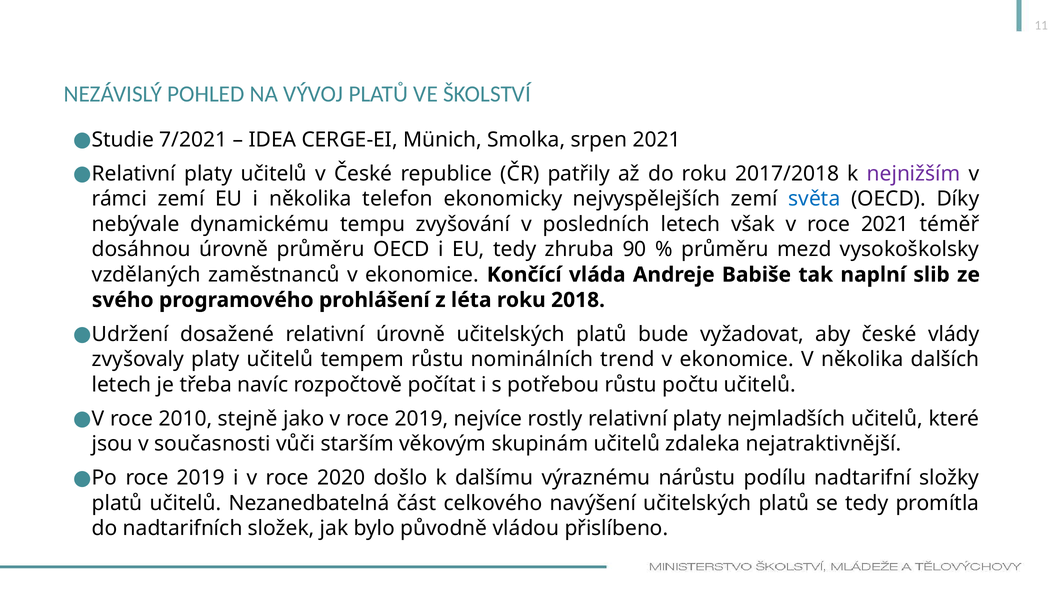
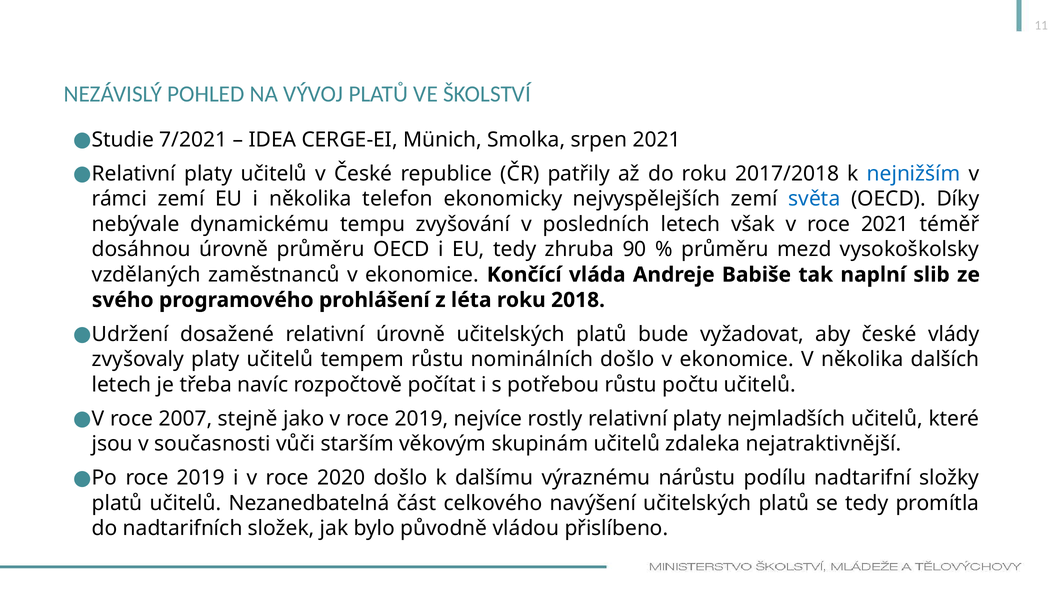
nejnižším colour: purple -> blue
nominálních trend: trend -> došlo
2010: 2010 -> 2007
